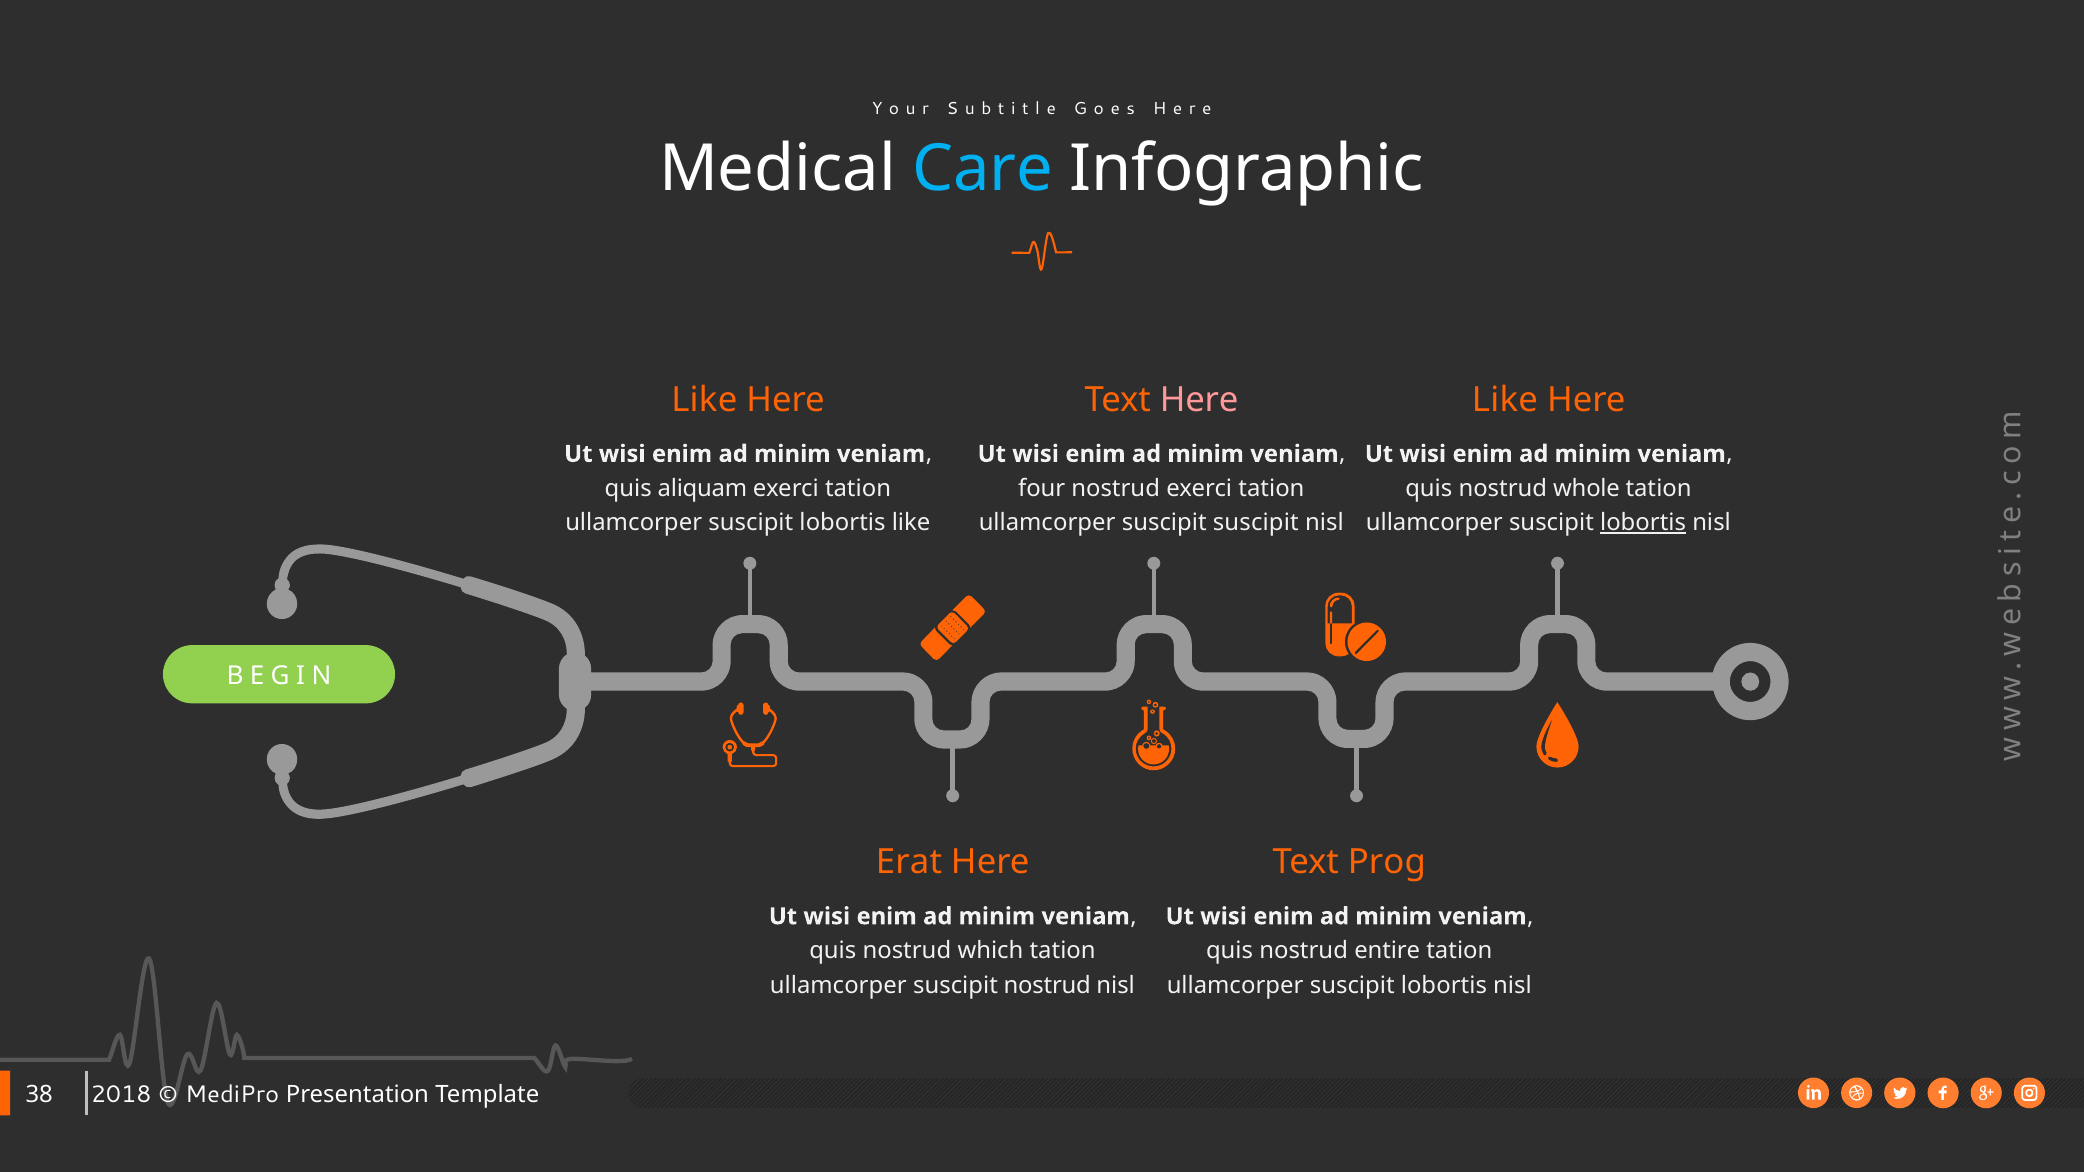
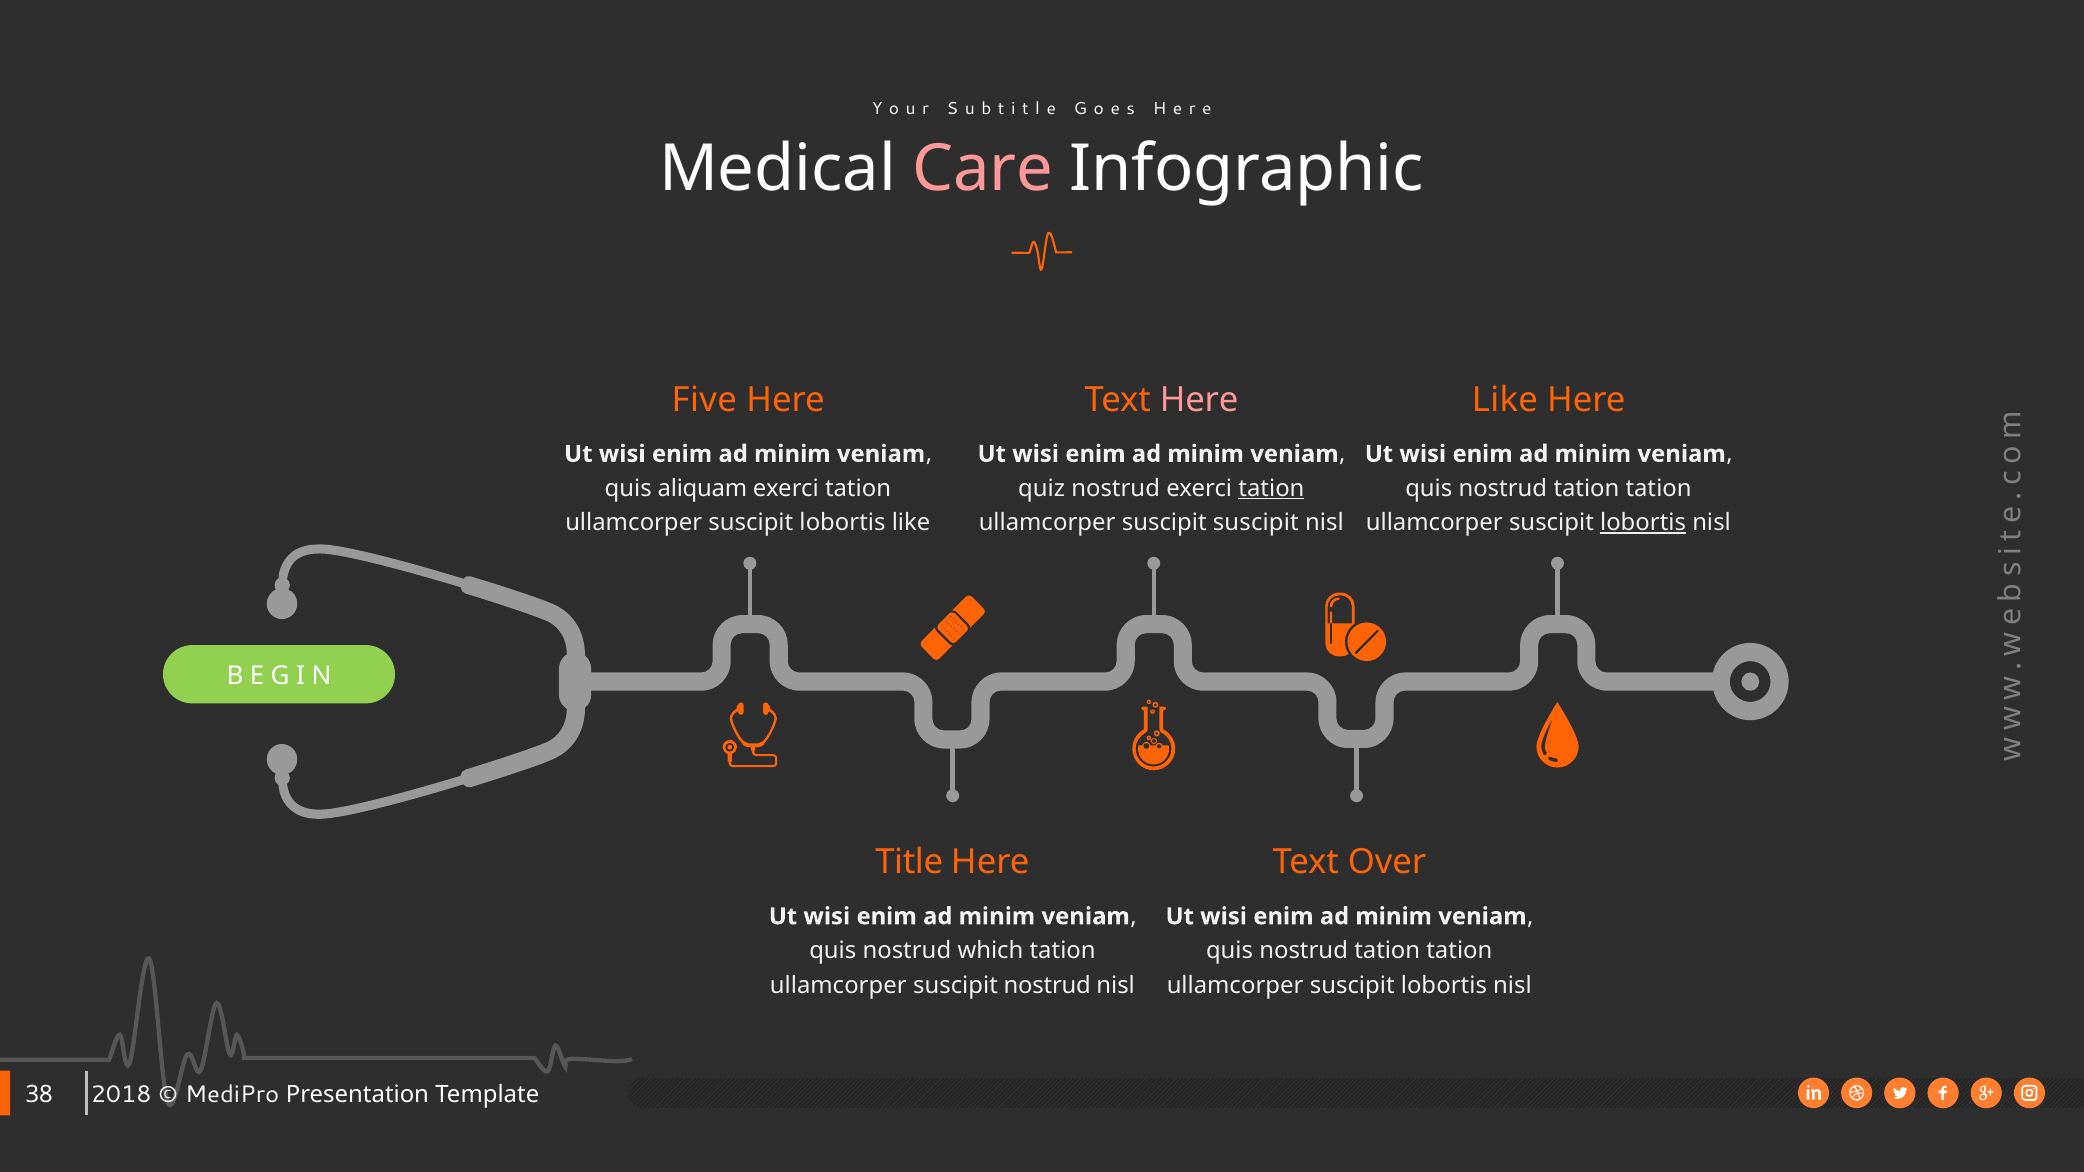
Care colour: light blue -> pink
Like at (704, 400): Like -> Five
four: four -> quiz
tation at (1271, 488) underline: none -> present
whole at (1587, 488): whole -> tation
Erat: Erat -> Title
Prog: Prog -> Over
entire at (1387, 951): entire -> tation
